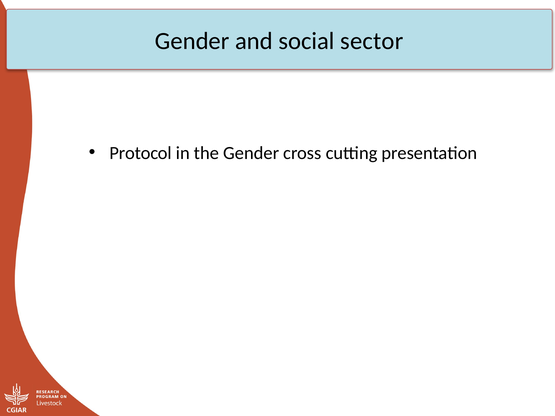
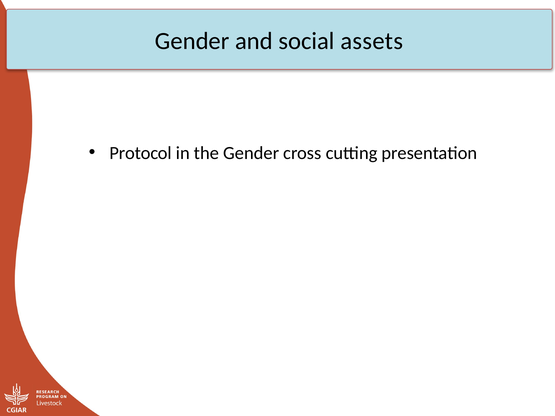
sector: sector -> assets
